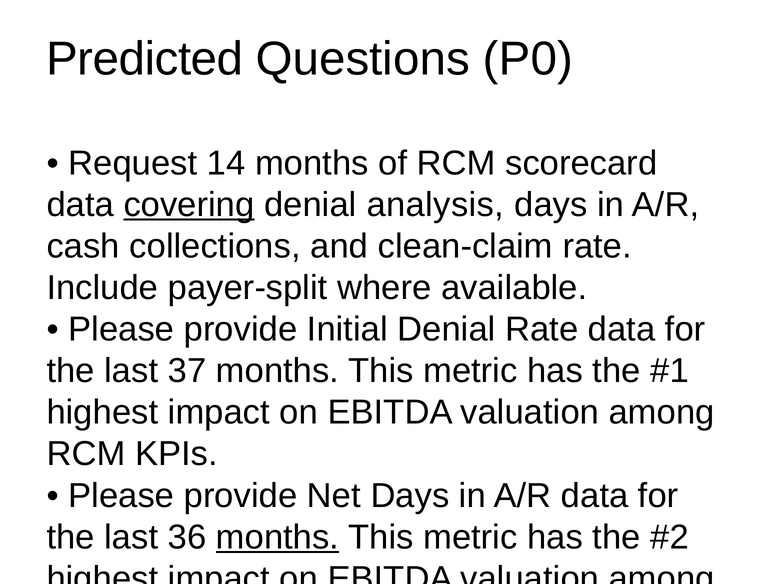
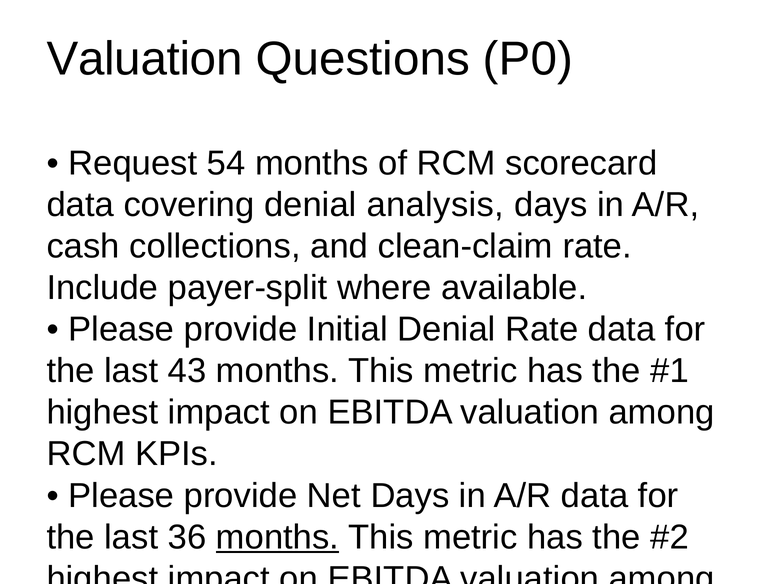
Predicted at (145, 59): Predicted -> Valuation
14: 14 -> 54
covering underline: present -> none
37: 37 -> 43
